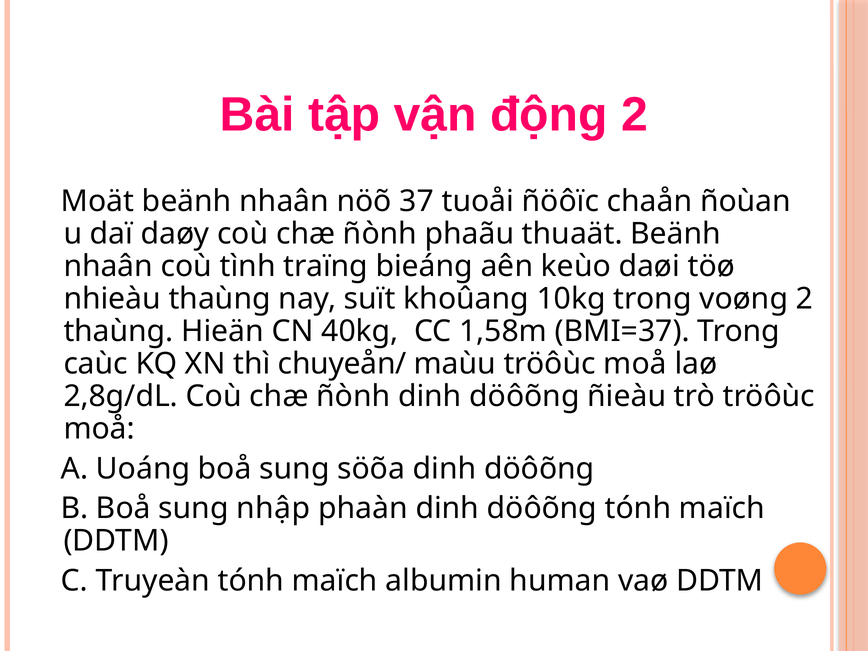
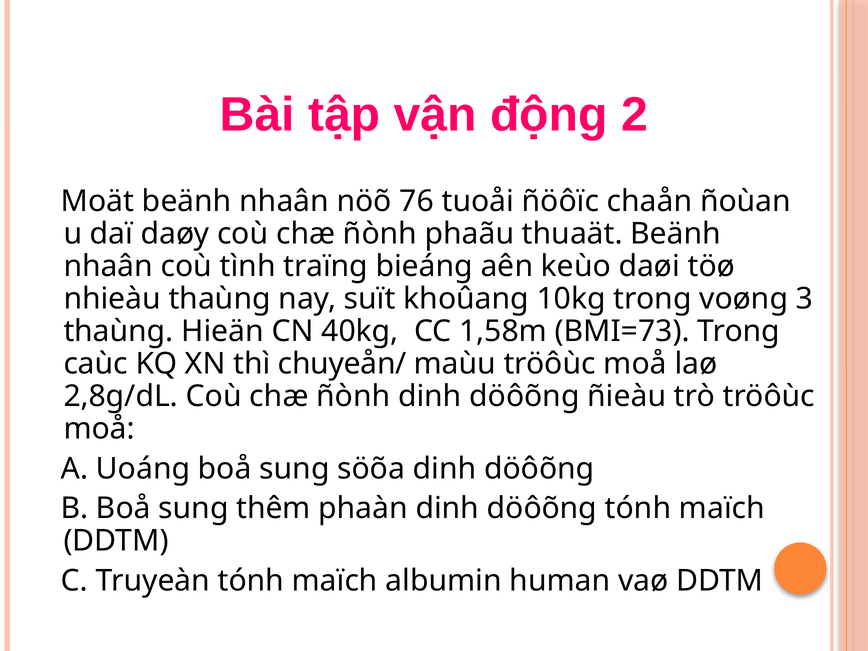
37: 37 -> 76
voøng 2: 2 -> 3
BMI=37: BMI=37 -> BMI=73
nhập: nhập -> thêm
